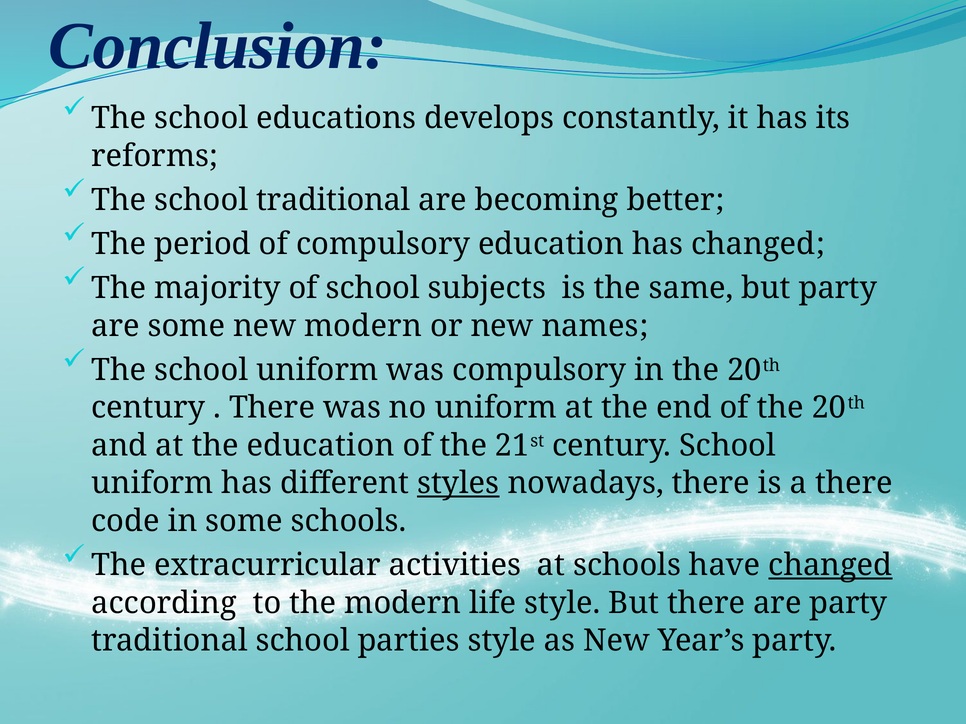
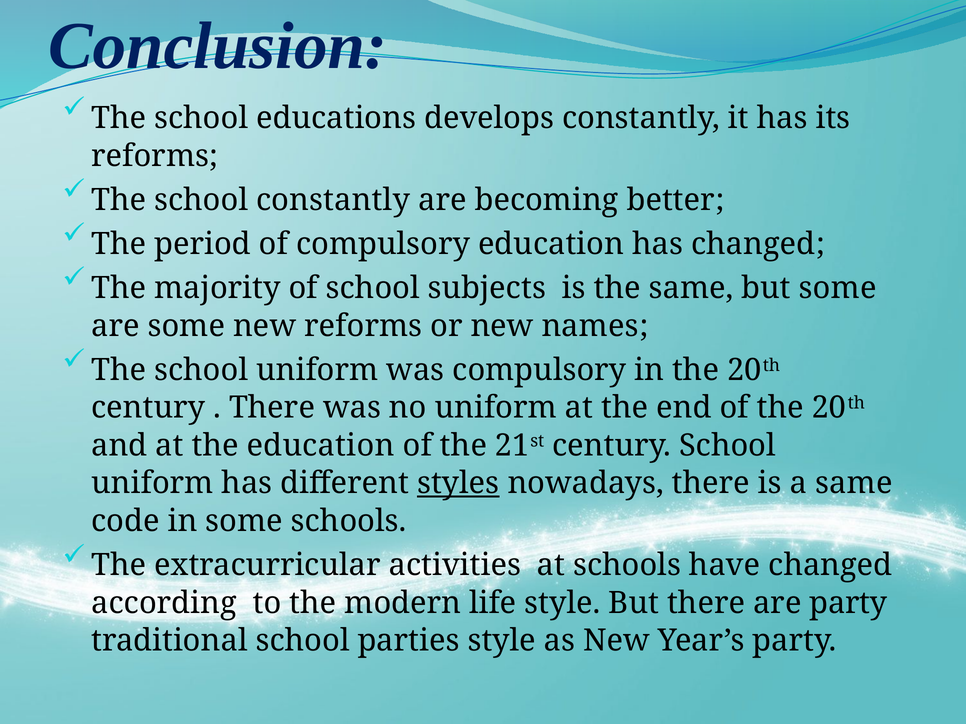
school traditional: traditional -> constantly
but party: party -> some
new modern: modern -> reforms
a there: there -> same
changed at (830, 566) underline: present -> none
